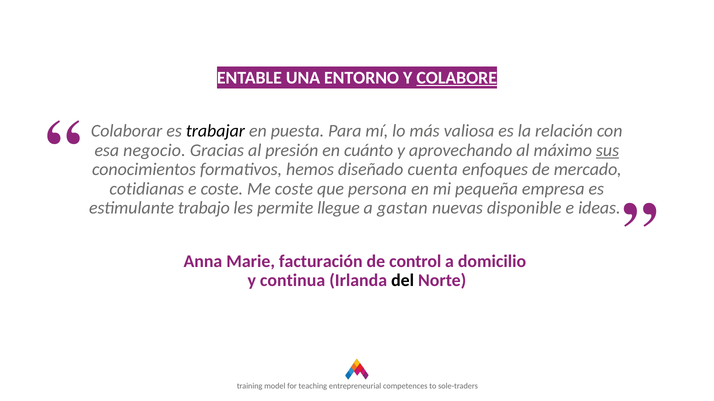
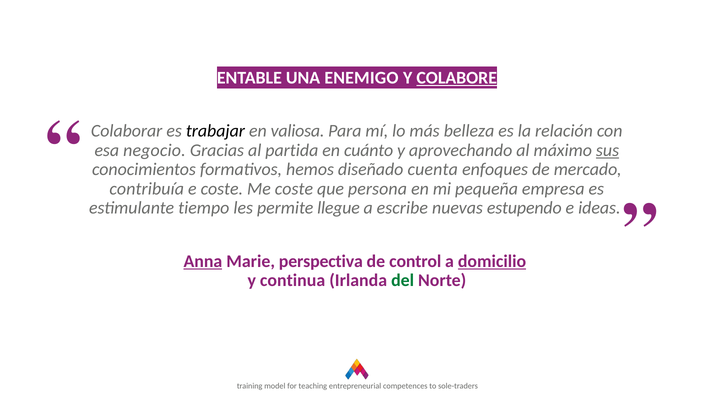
ENTORNO: ENTORNO -> ENEMIGO
puesta: puesta -> valiosa
valiosa: valiosa -> belleza
presión: presión -> partida
cotidianas: cotidianas -> contribuía
trabajo: trabajo -> tiempo
gastan: gastan -> escribe
disponible: disponible -> estupendo
Anna underline: none -> present
facturación: facturación -> perspectiva
domicilio underline: none -> present
del colour: black -> green
